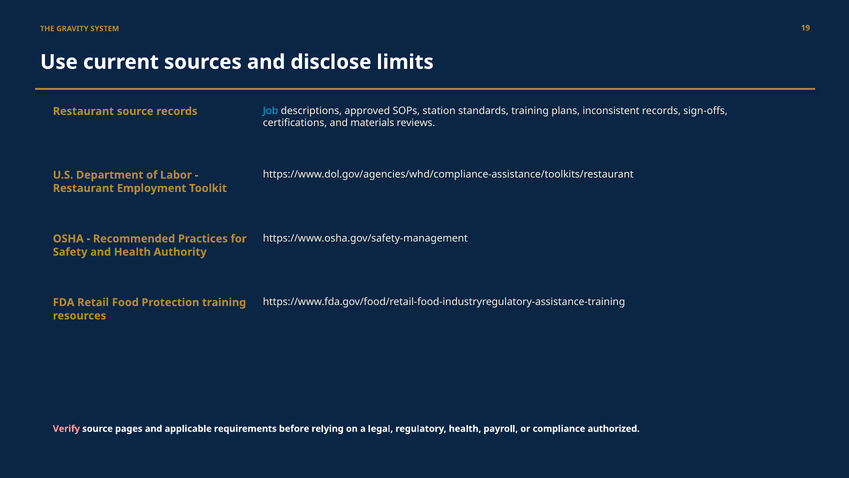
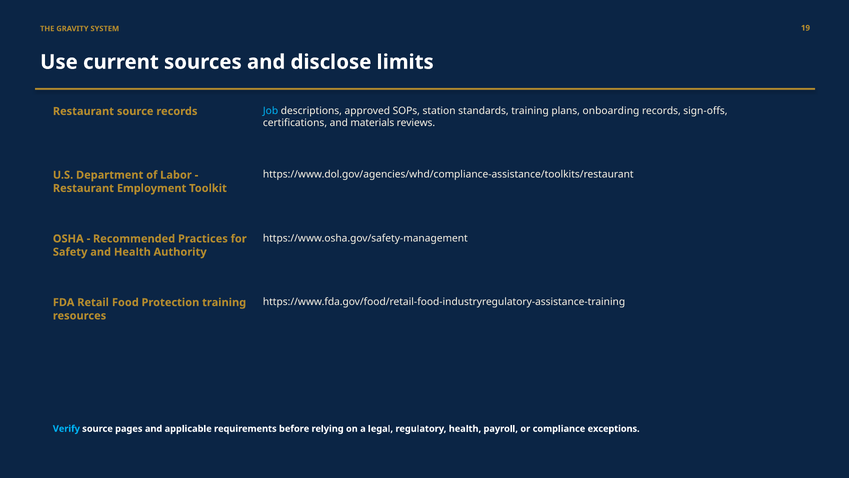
inconsistent: inconsistent -> onboarding
Verify colour: pink -> light blue
authorized: authorized -> exceptions
